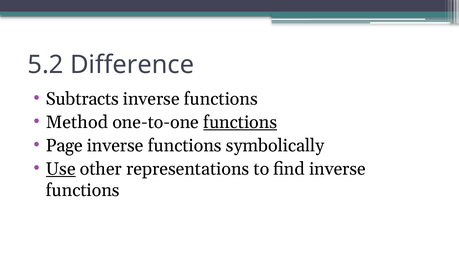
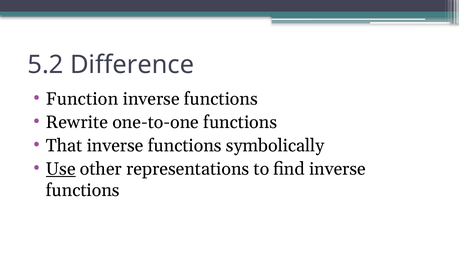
Subtracts: Subtracts -> Function
Method: Method -> Rewrite
functions at (240, 122) underline: present -> none
Page: Page -> That
